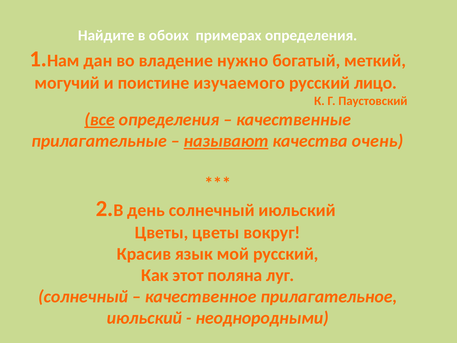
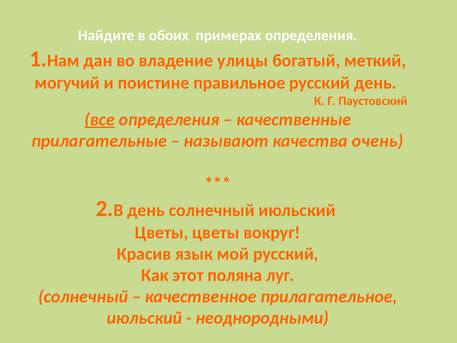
нужно: нужно -> улицы
изучаемого: изучаемого -> правильное
русский лицо: лицо -> день
называют underline: present -> none
